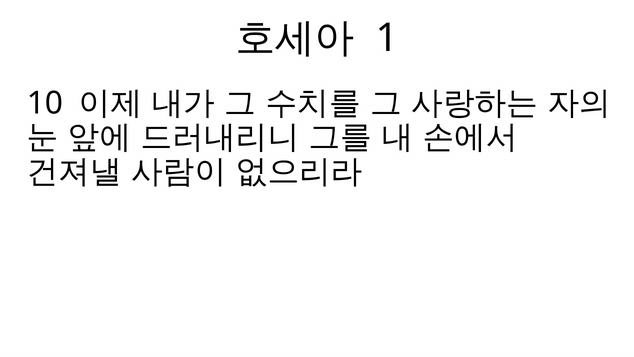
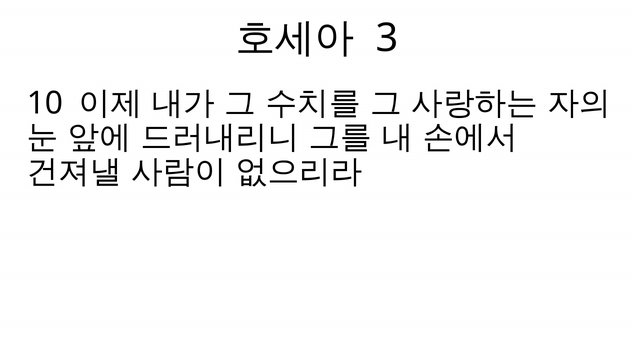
1: 1 -> 3
